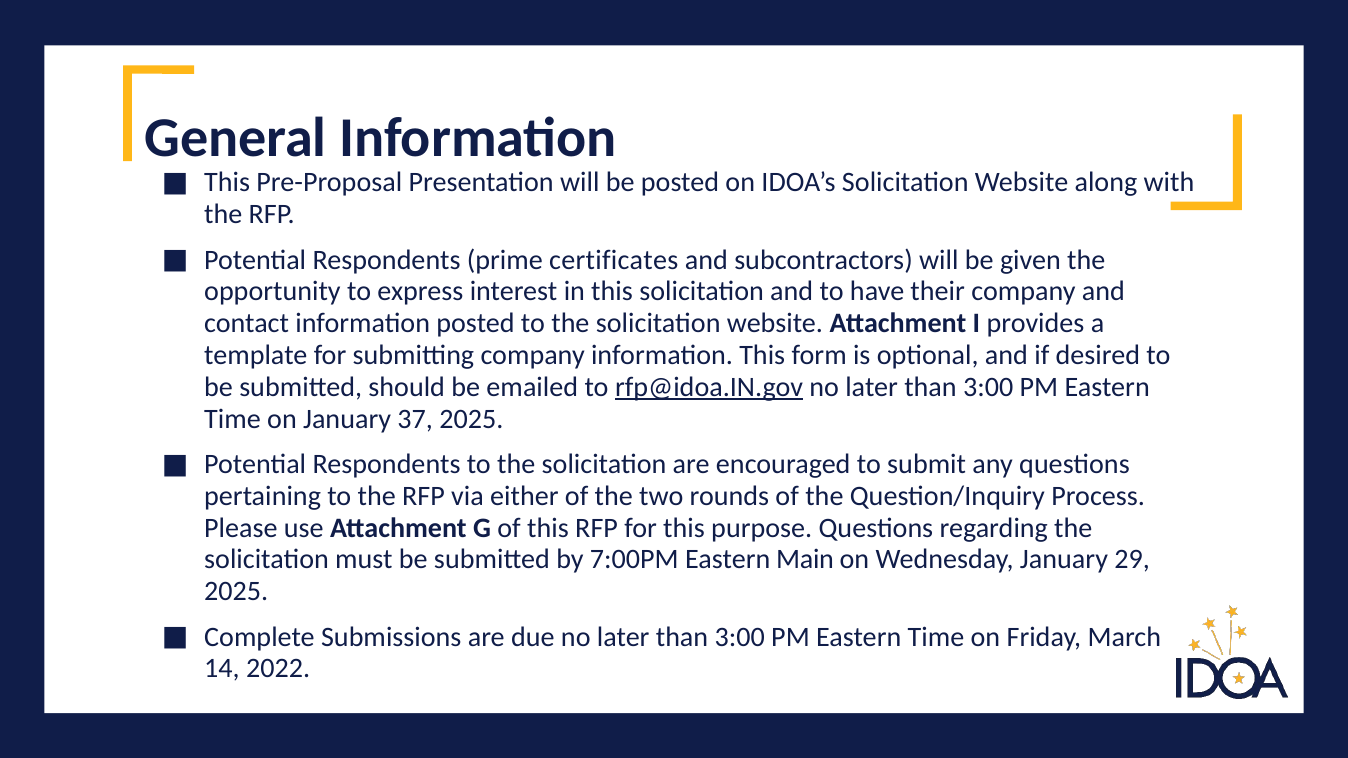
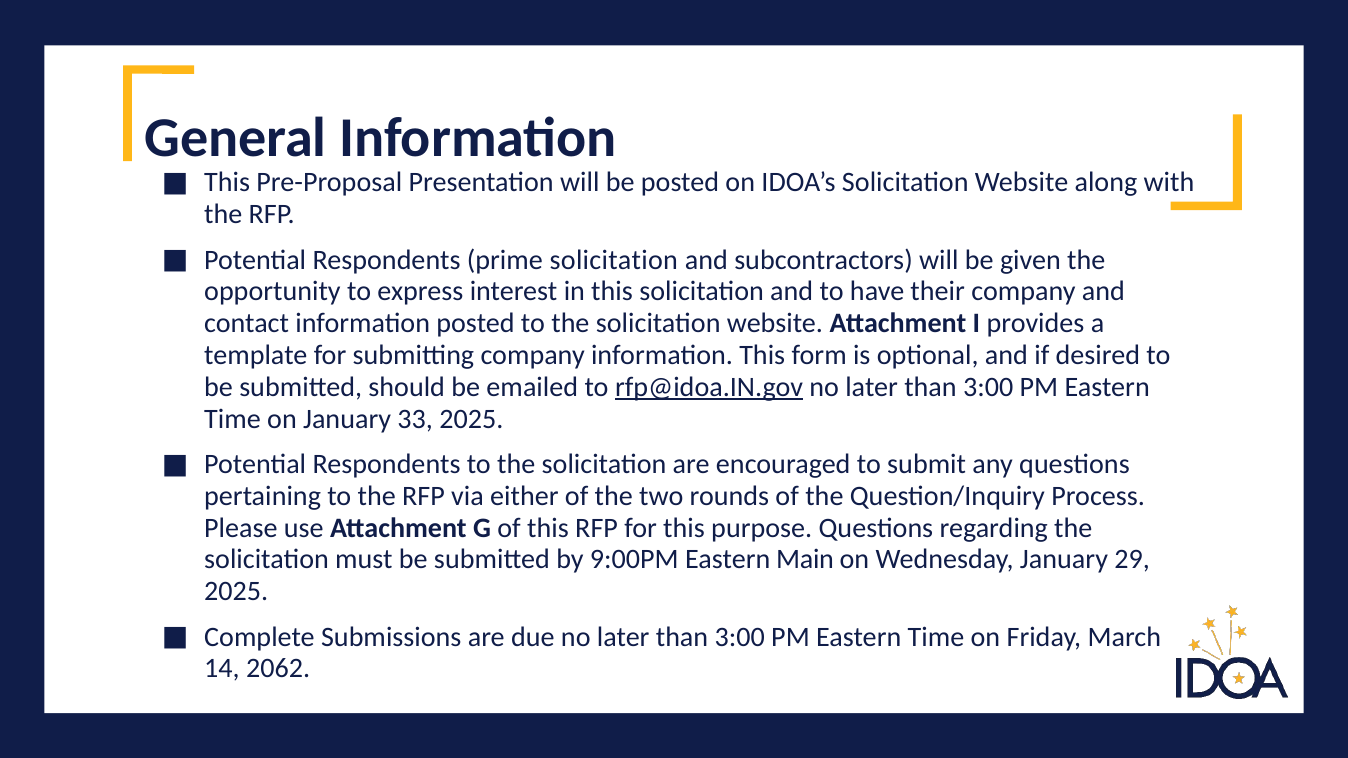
prime certificates: certificates -> solicitation
37: 37 -> 33
7:00PM: 7:00PM -> 9:00PM
2022: 2022 -> 2062
